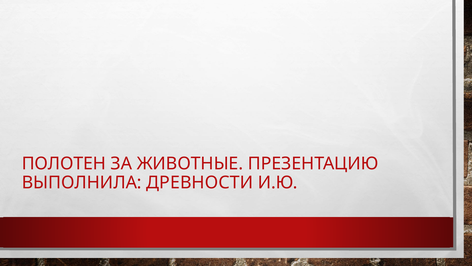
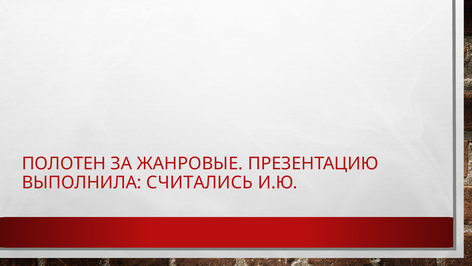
ЖИВОТНЫЕ: ЖИВОТНЫЕ -> ЖАНРОВЫЕ
ДРЕВНОСТИ: ДРЕВНОСТИ -> СЧИТАЛИСЬ
